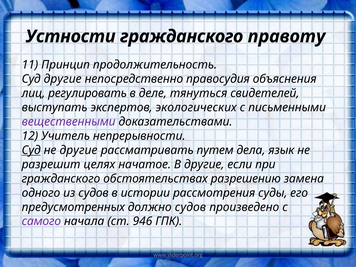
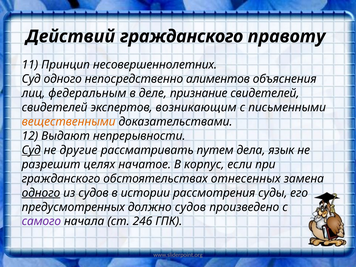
Устности: Устности -> Действий
продолжительность: продолжительность -> несовершеннолетних
Суд другие: другие -> одного
правосудия: правосудия -> алиментов
регулировать: регулировать -> федеральным
тянуться: тянуться -> признание
выступать at (55, 107): выступать -> свидетелей
экологических: экологических -> возникающим
вещественными colour: purple -> orange
Учитель: Учитель -> Выдают
В другие: другие -> корпус
разрешению: разрешению -> отнесенных
одного at (41, 193) underline: none -> present
946: 946 -> 246
